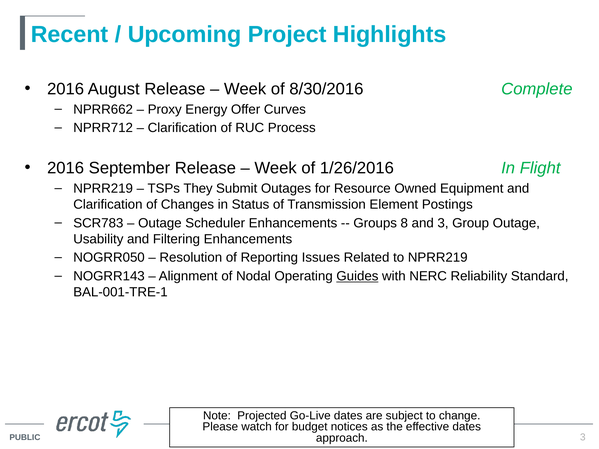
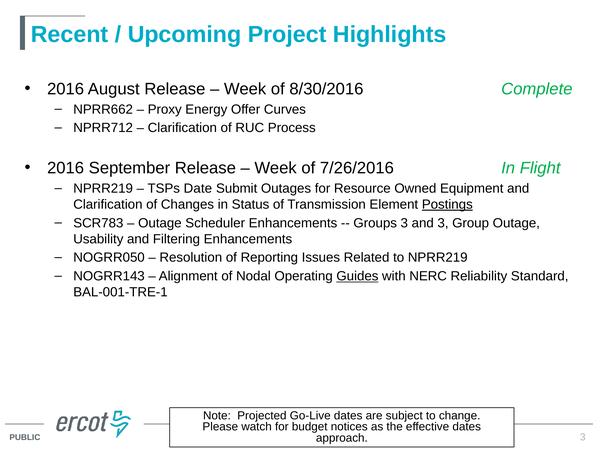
1/26/2016: 1/26/2016 -> 7/26/2016
They: They -> Date
Postings underline: none -> present
Groups 8: 8 -> 3
